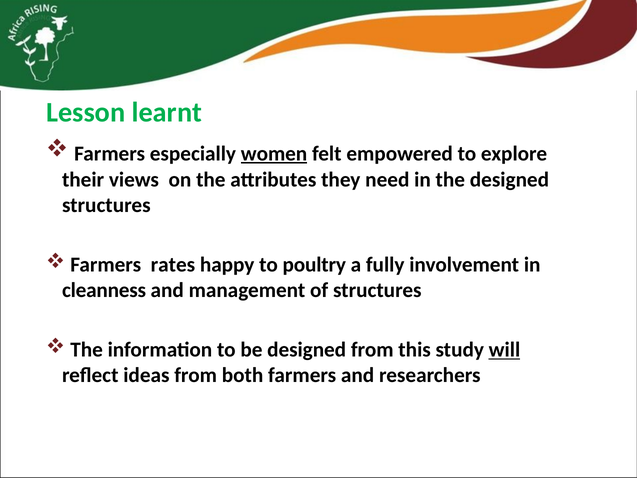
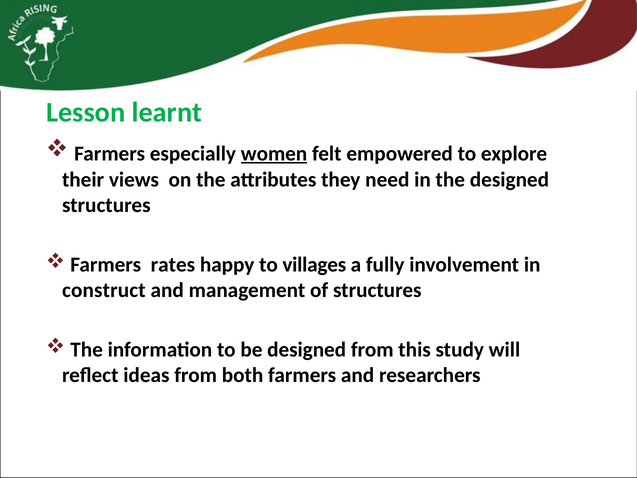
poultry: poultry -> villages
cleanness: cleanness -> construct
will underline: present -> none
